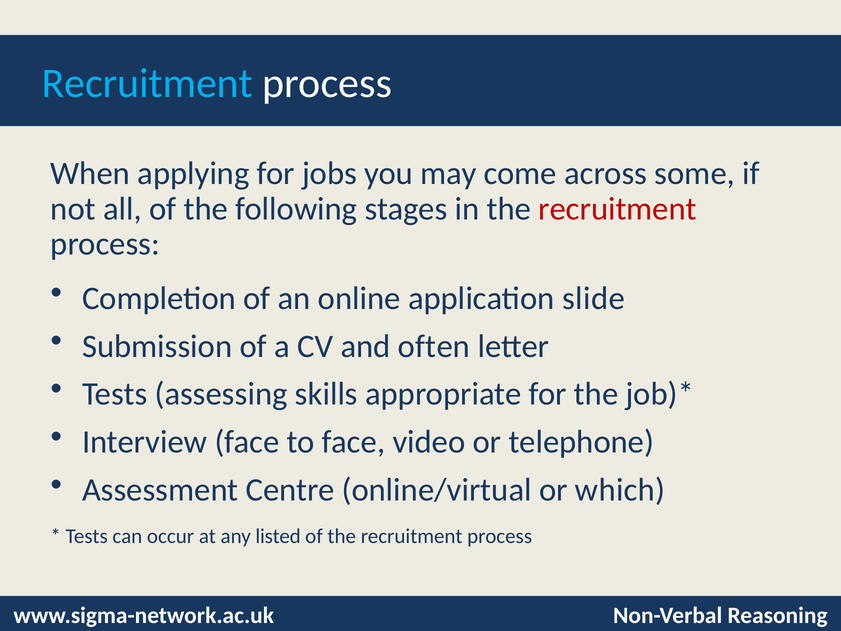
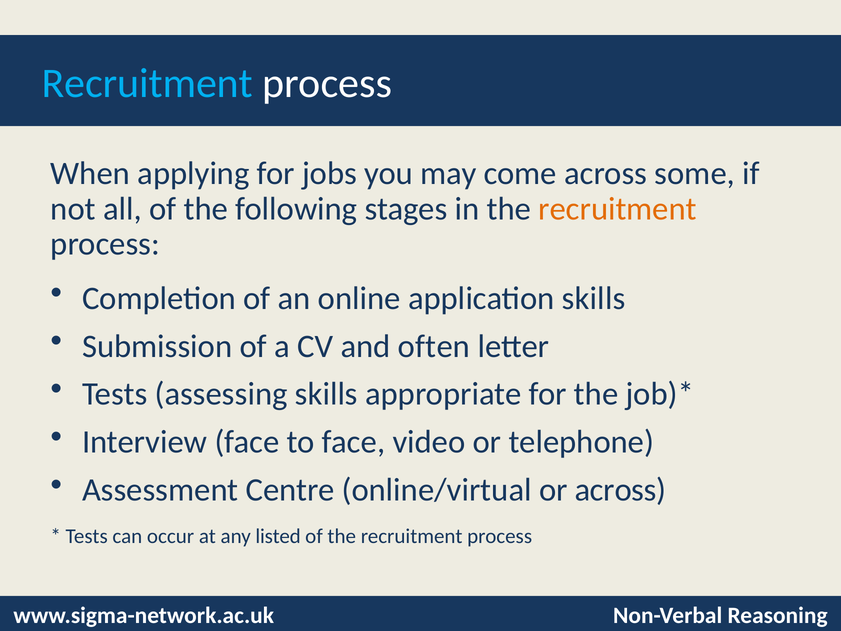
recruitment at (618, 209) colour: red -> orange
application slide: slide -> skills
or which: which -> across
